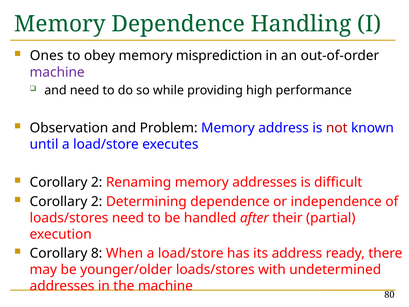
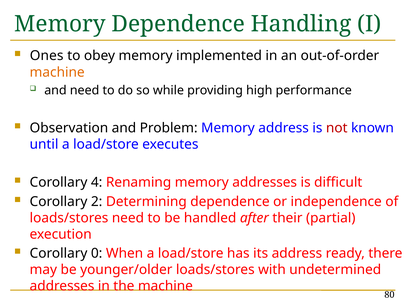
misprediction: misprediction -> implemented
machine at (57, 72) colour: purple -> orange
2 at (97, 182): 2 -> 4
8: 8 -> 0
